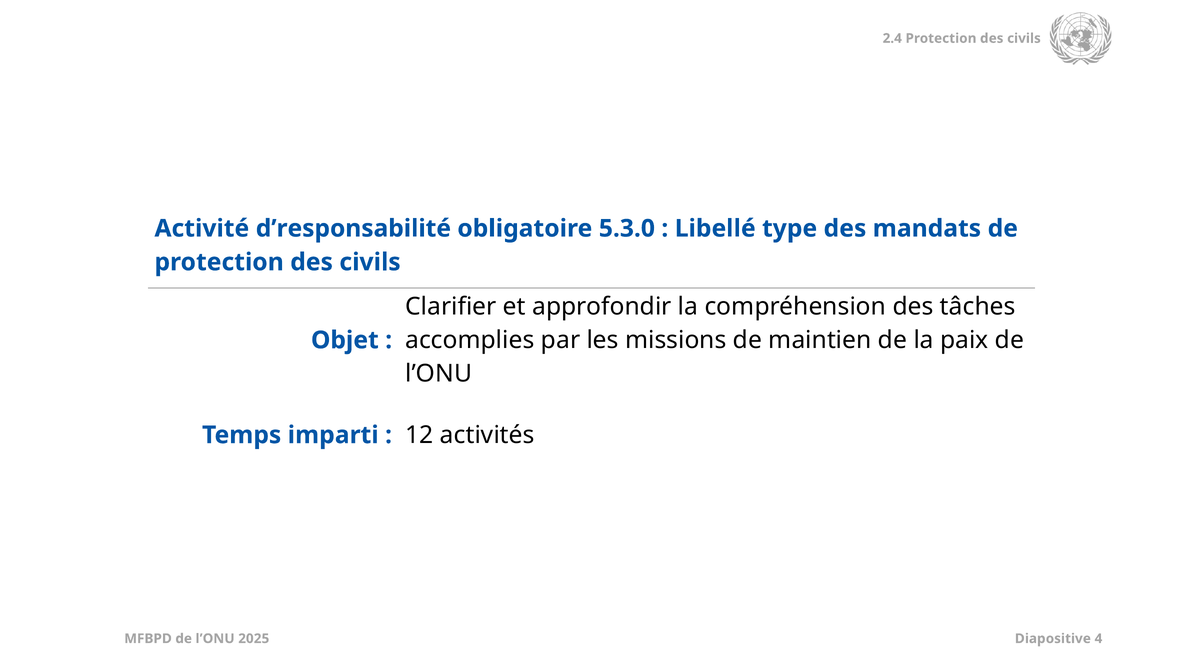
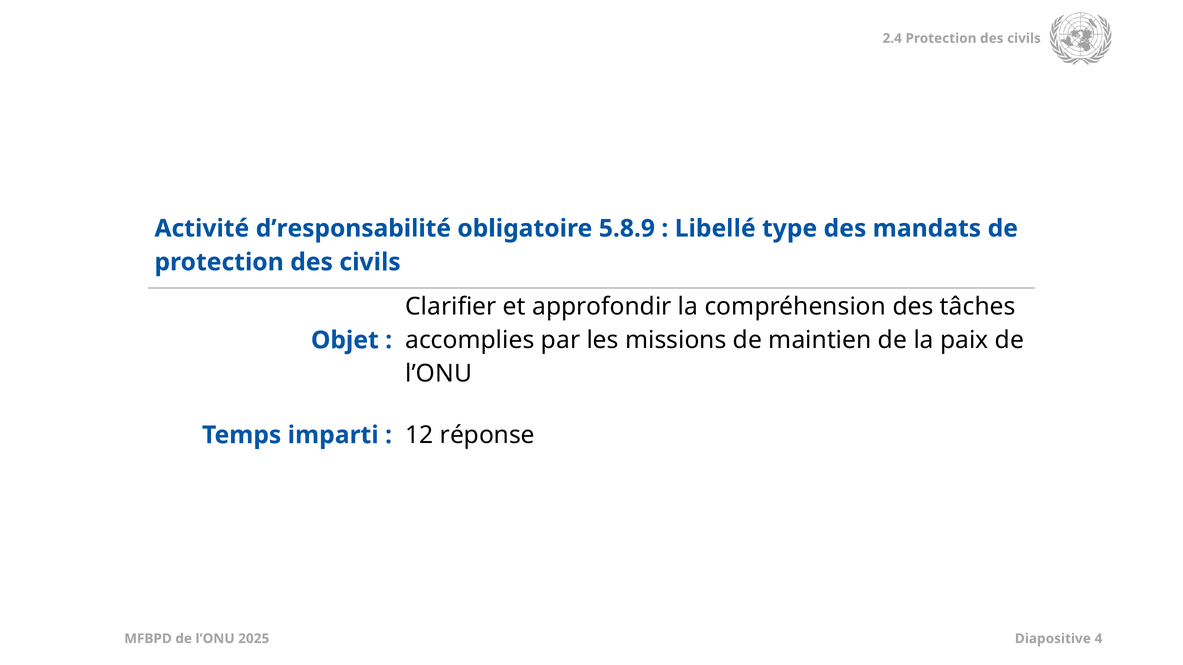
5.3.0: 5.3.0 -> 5.8.9
activités: activités -> réponse
